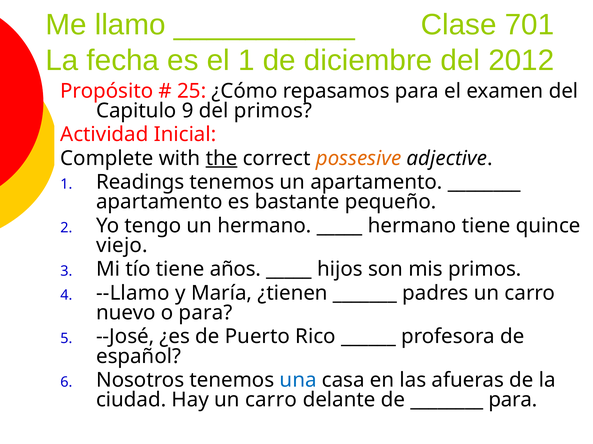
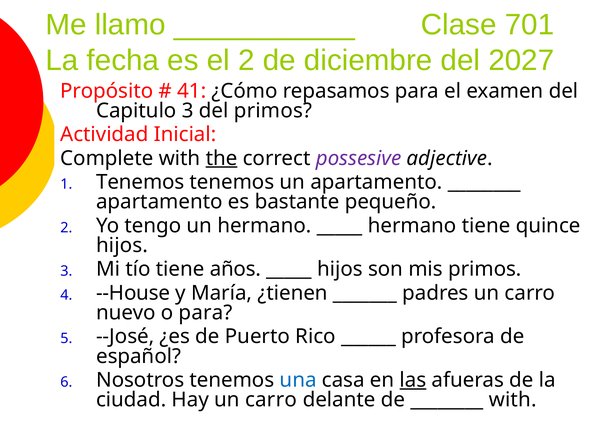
el 1: 1 -> 2
2012: 2012 -> 2027
25: 25 -> 41
Capitulo 9: 9 -> 3
possesive colour: orange -> purple
Readings at (140, 182): Readings -> Tenemos
viejo at (122, 246): viejo -> hijos
--Llamo: --Llamo -> --House
las underline: none -> present
para at (513, 400): para -> with
